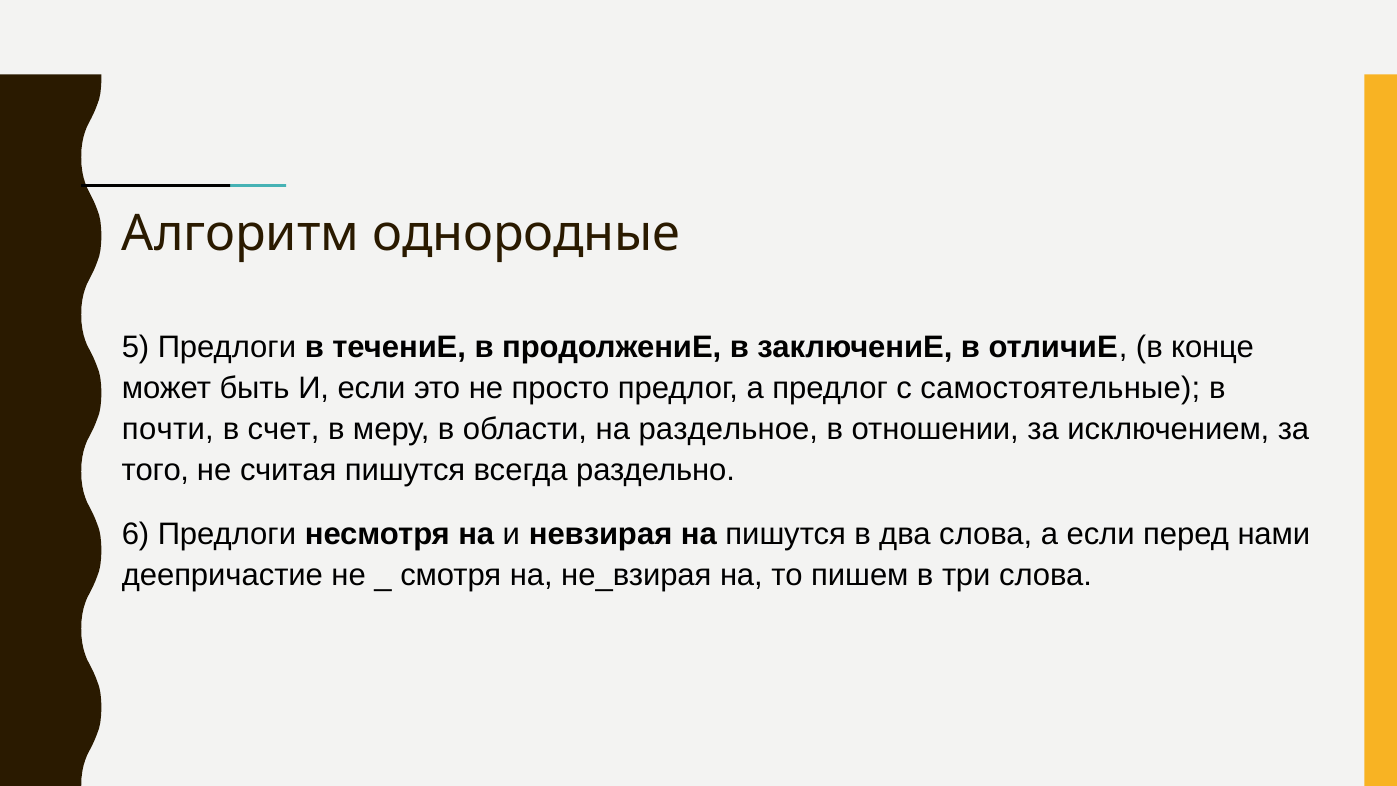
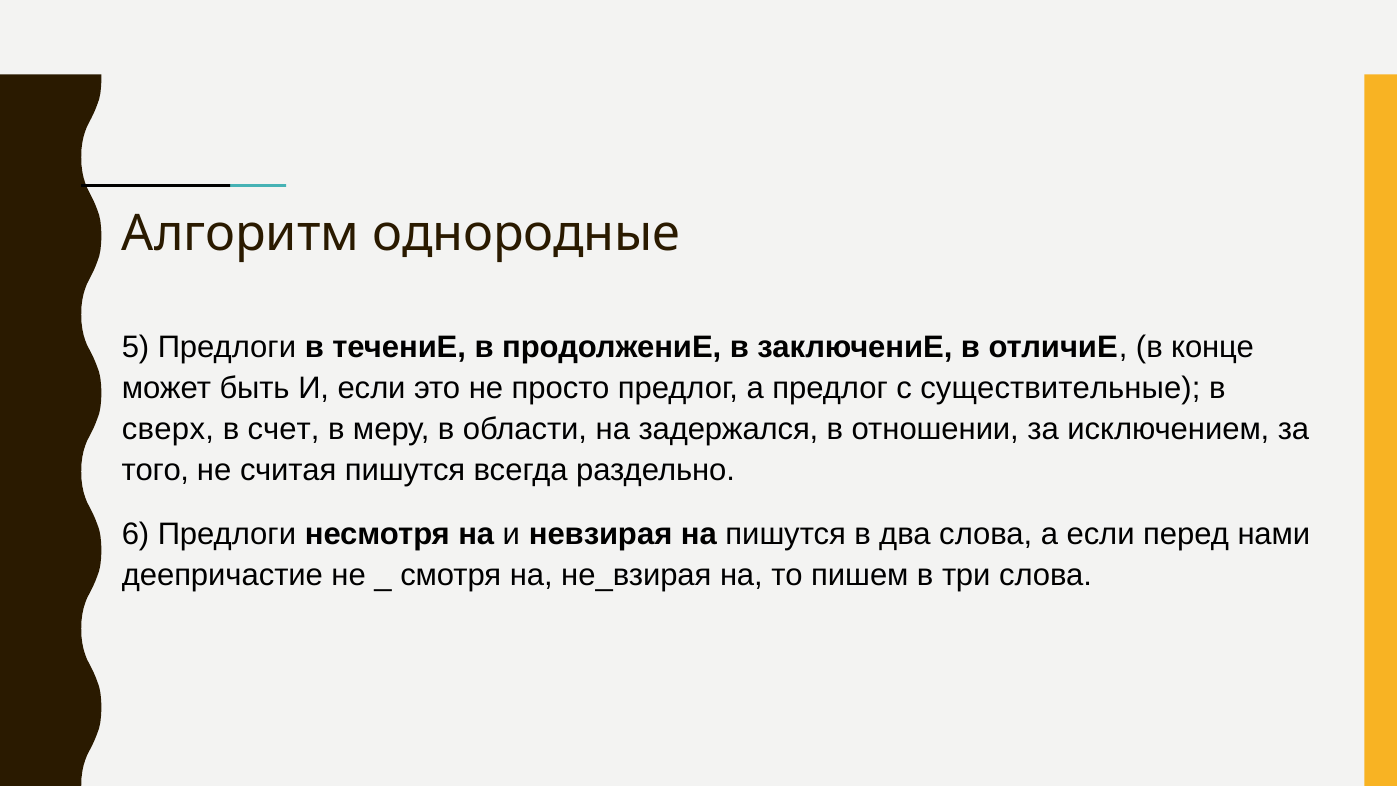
самостоятельные: самостоятельные -> существительные
почти: почти -> сверх
раздельное: раздельное -> задержался
